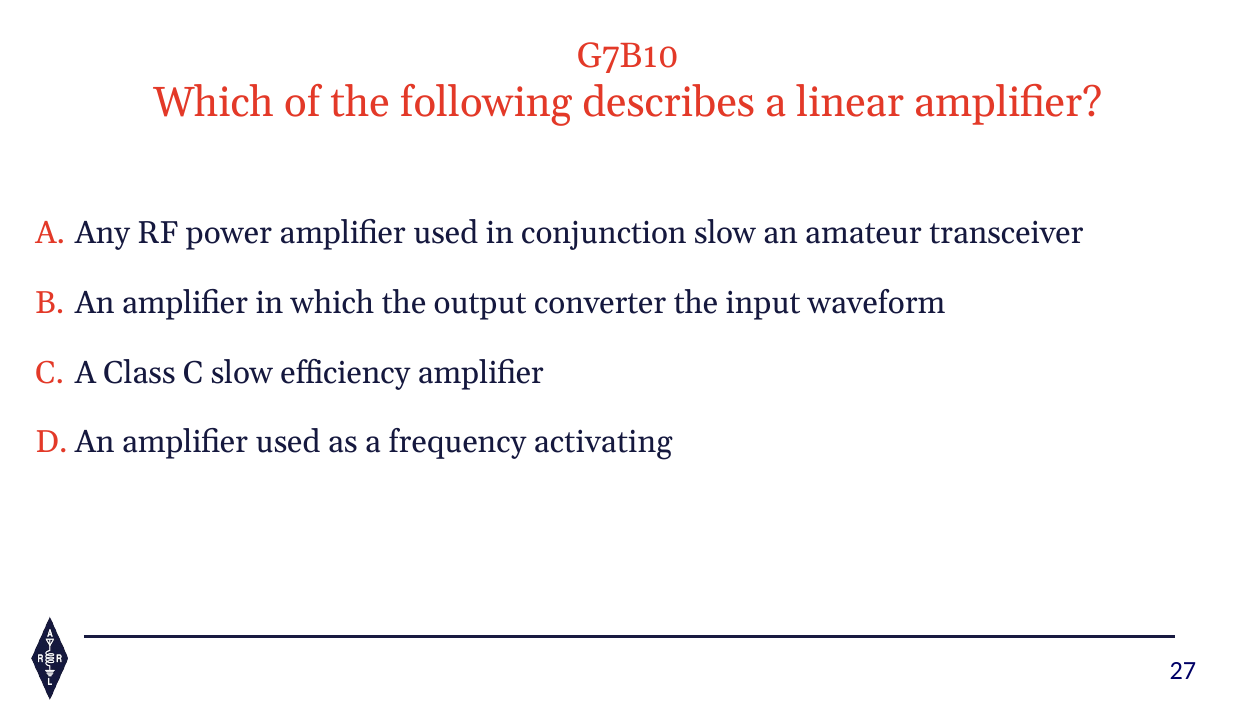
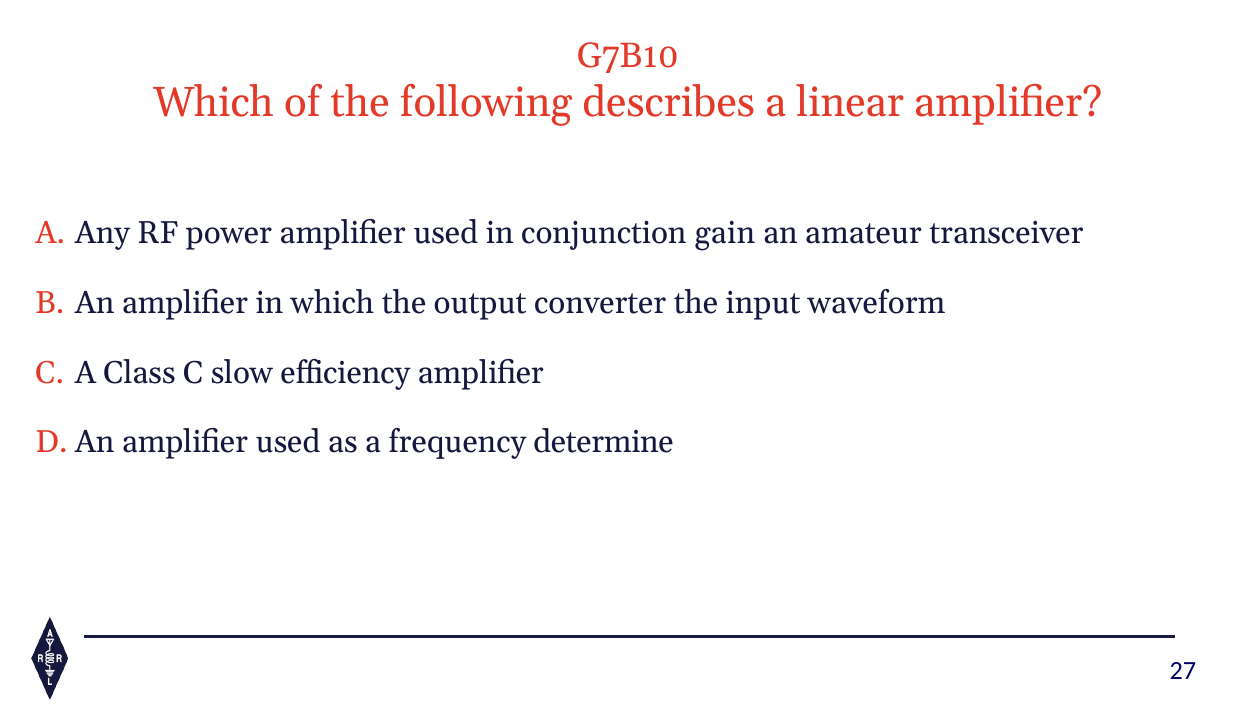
conjunction slow: slow -> gain
activating: activating -> determine
